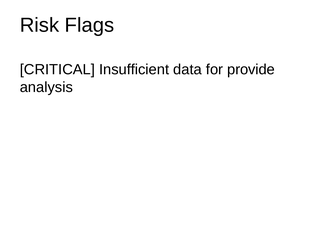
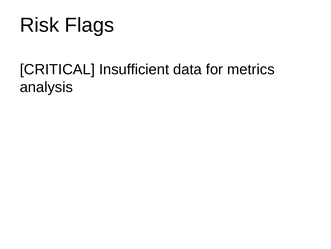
provide: provide -> metrics
